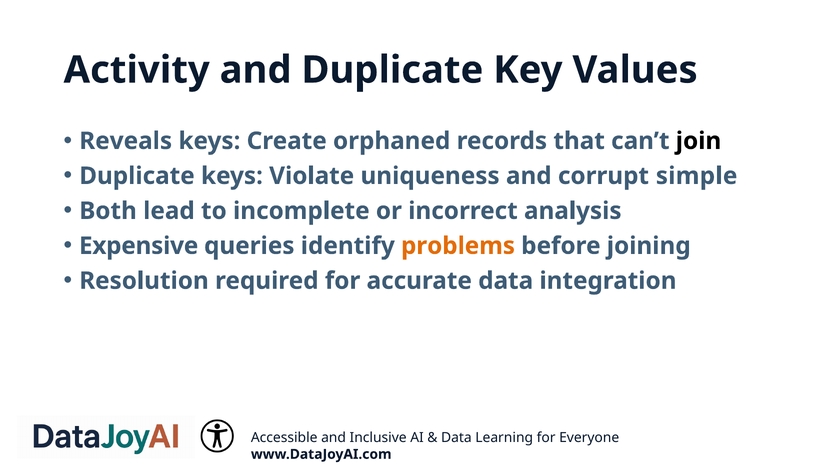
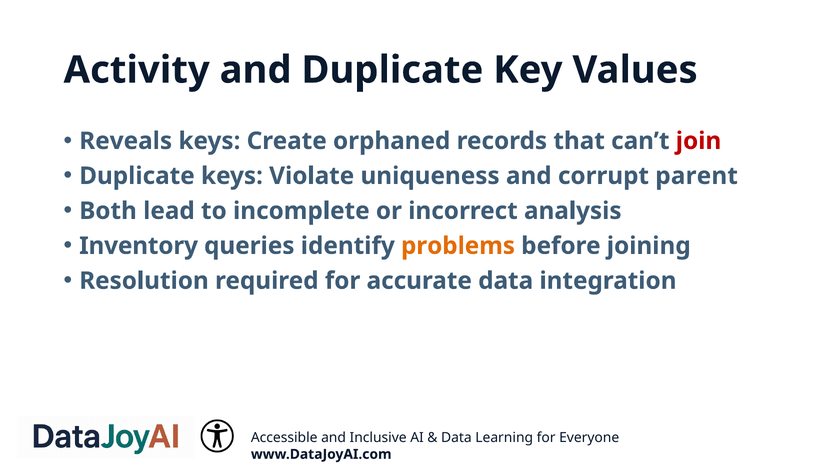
join colour: black -> red
simple: simple -> parent
Expensive: Expensive -> Inventory
